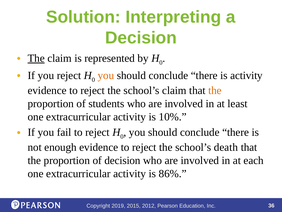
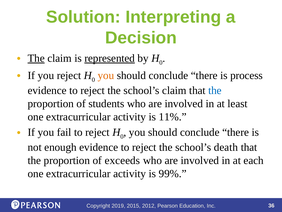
represented underline: none -> present
is activity: activity -> process
the at (215, 90) colour: orange -> blue
10%: 10% -> 11%
of decision: decision -> exceeds
86%: 86% -> 99%
